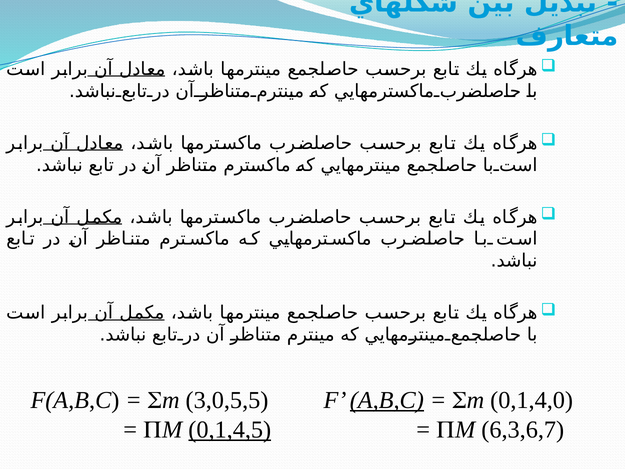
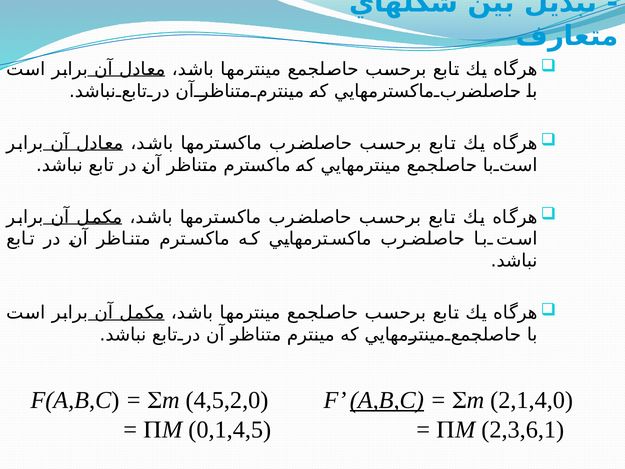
3,0,5,5: 3,0,5,5 -> 4,5,2,0
0,1,4,0: 0,1,4,0 -> 2,1,4,0
0,1,4,5 underline: present -> none
6,3,6,7: 6,3,6,7 -> 2,3,6,1
